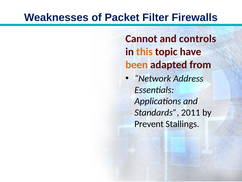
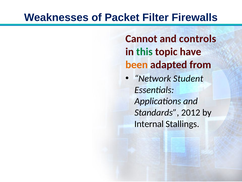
this colour: orange -> green
Address: Address -> Student
2011: 2011 -> 2012
Prevent: Prevent -> Internal
